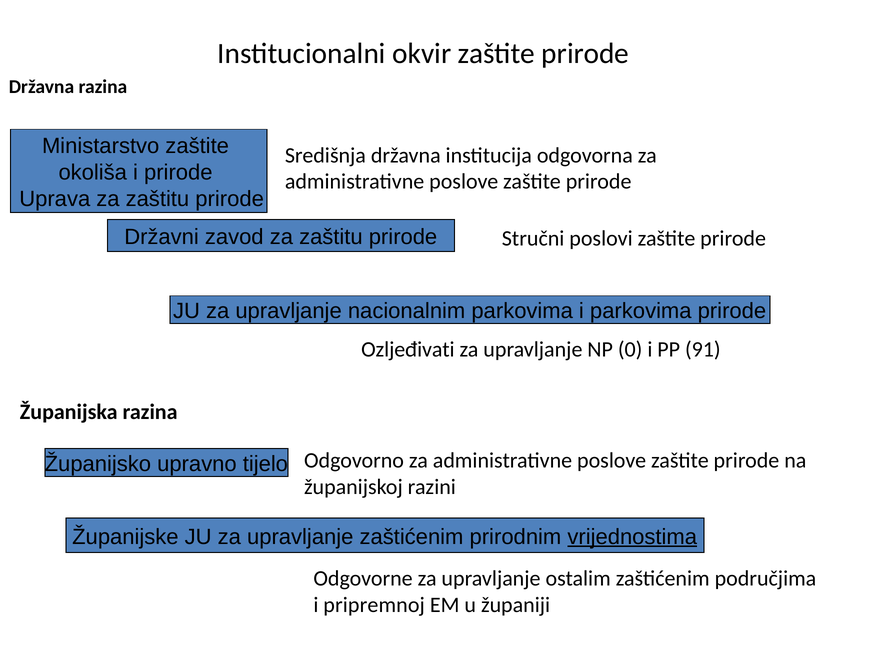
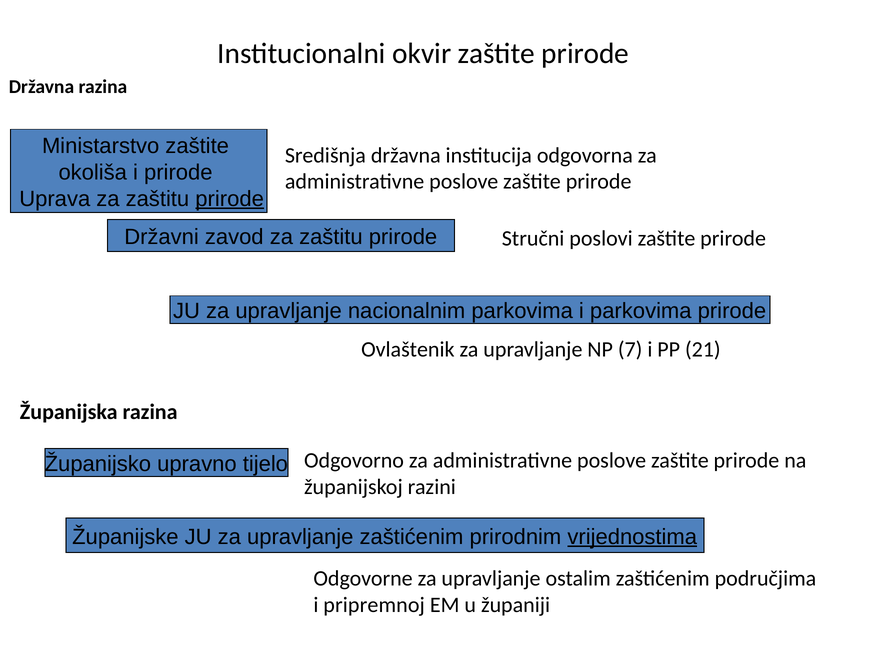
prirode at (230, 199) underline: none -> present
Ozljeđivati: Ozljeđivati -> Ovlaštenik
0: 0 -> 7
91: 91 -> 21
